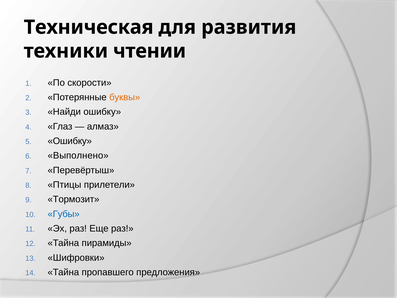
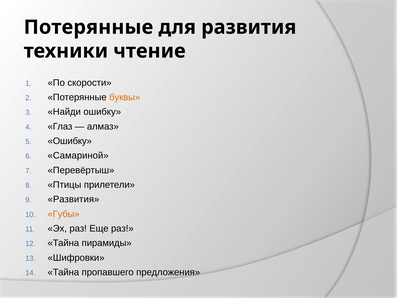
Техническая at (89, 27): Техническая -> Потерянные
чтении: чтении -> чтение
Выполнено: Выполнено -> Самариной
Тормозит at (74, 199): Тормозит -> Развития
Губы colour: blue -> orange
